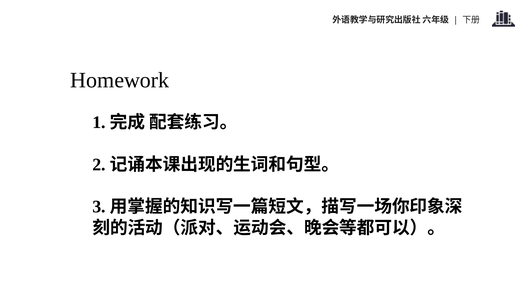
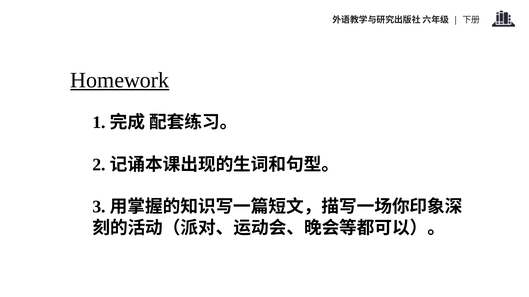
Homework underline: none -> present
